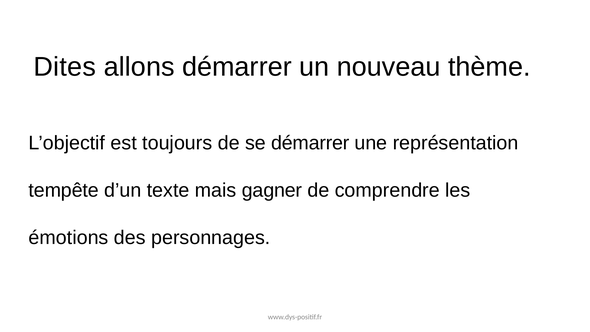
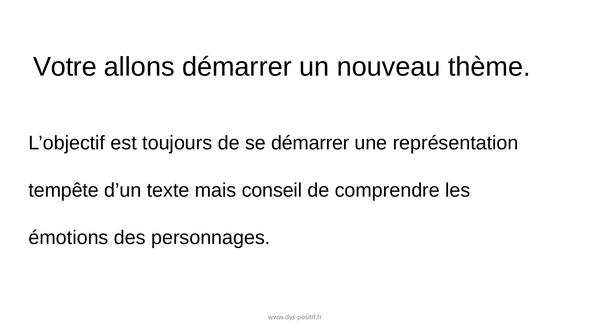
Dites: Dites -> Votre
gagner: gagner -> conseil
